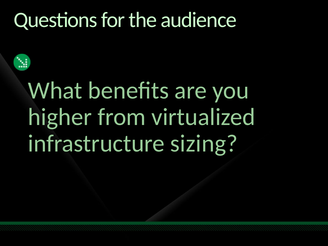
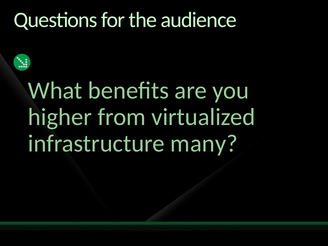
sizing: sizing -> many
